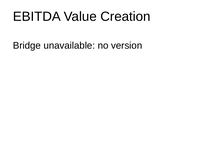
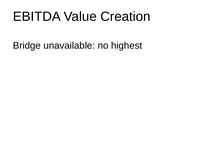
version: version -> highest
